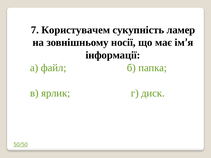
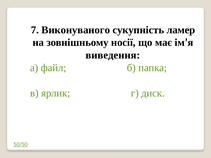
Користувачем: Користувачем -> Виконуваного
інформації: інформації -> виведення
